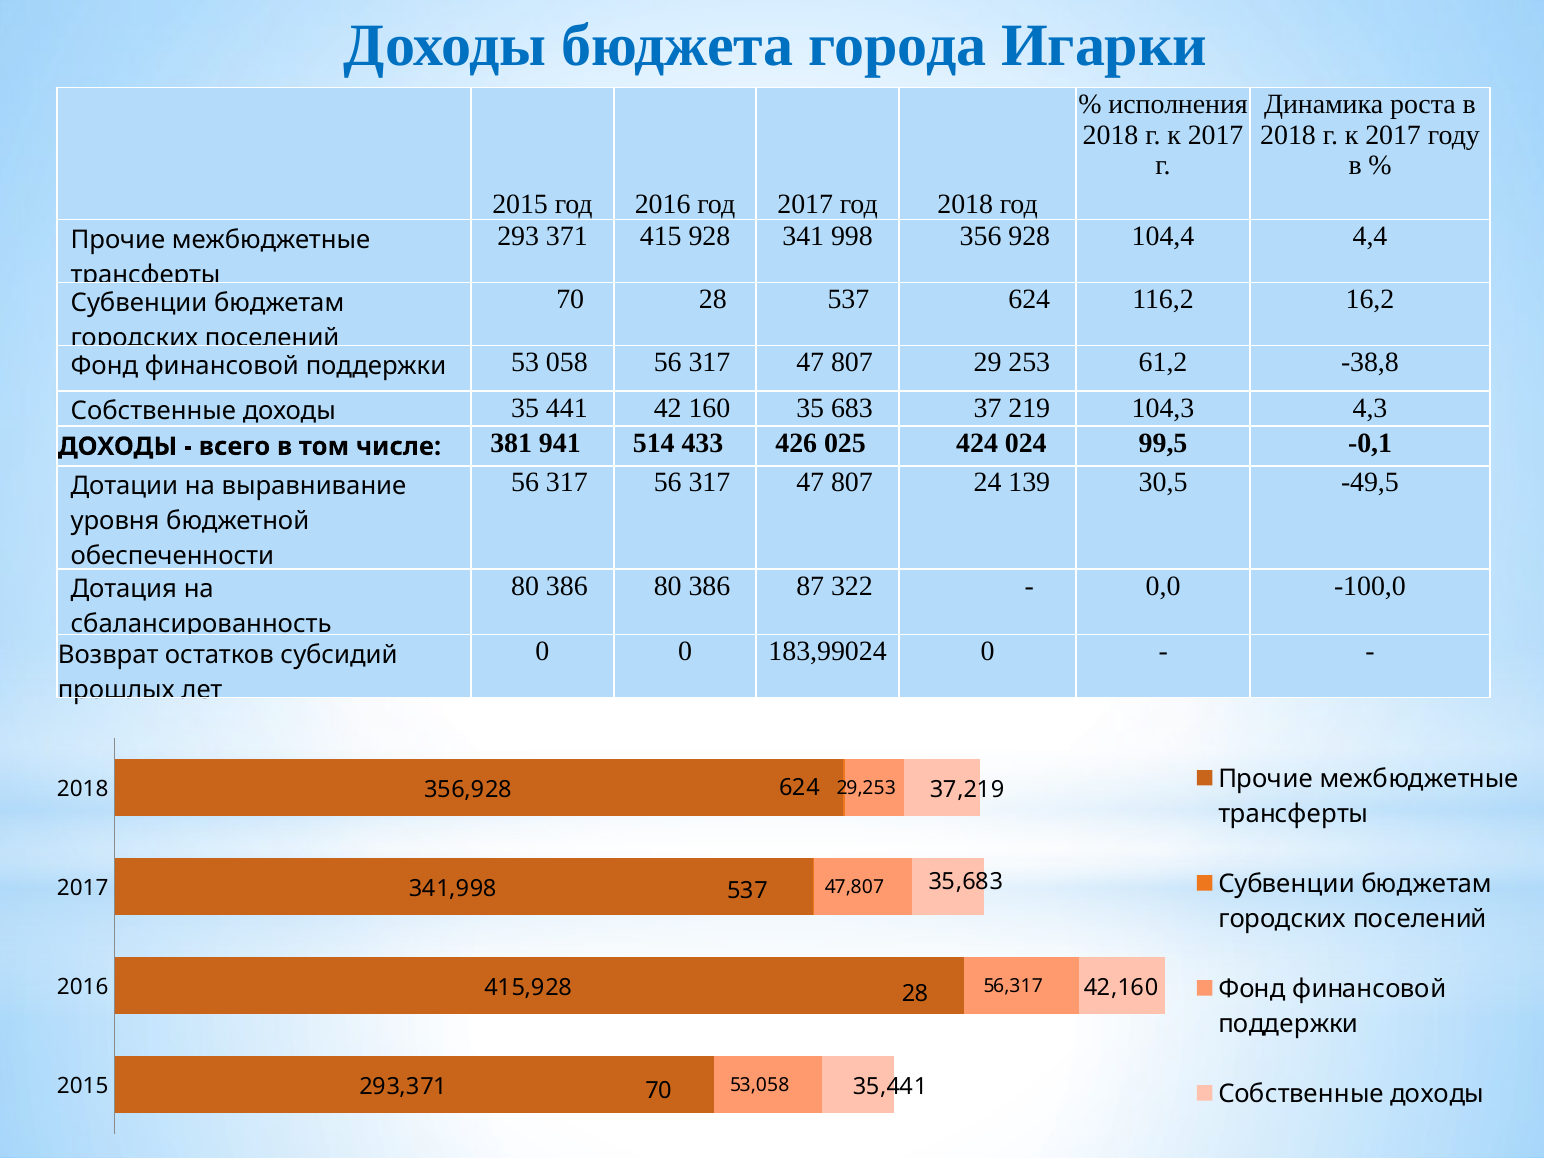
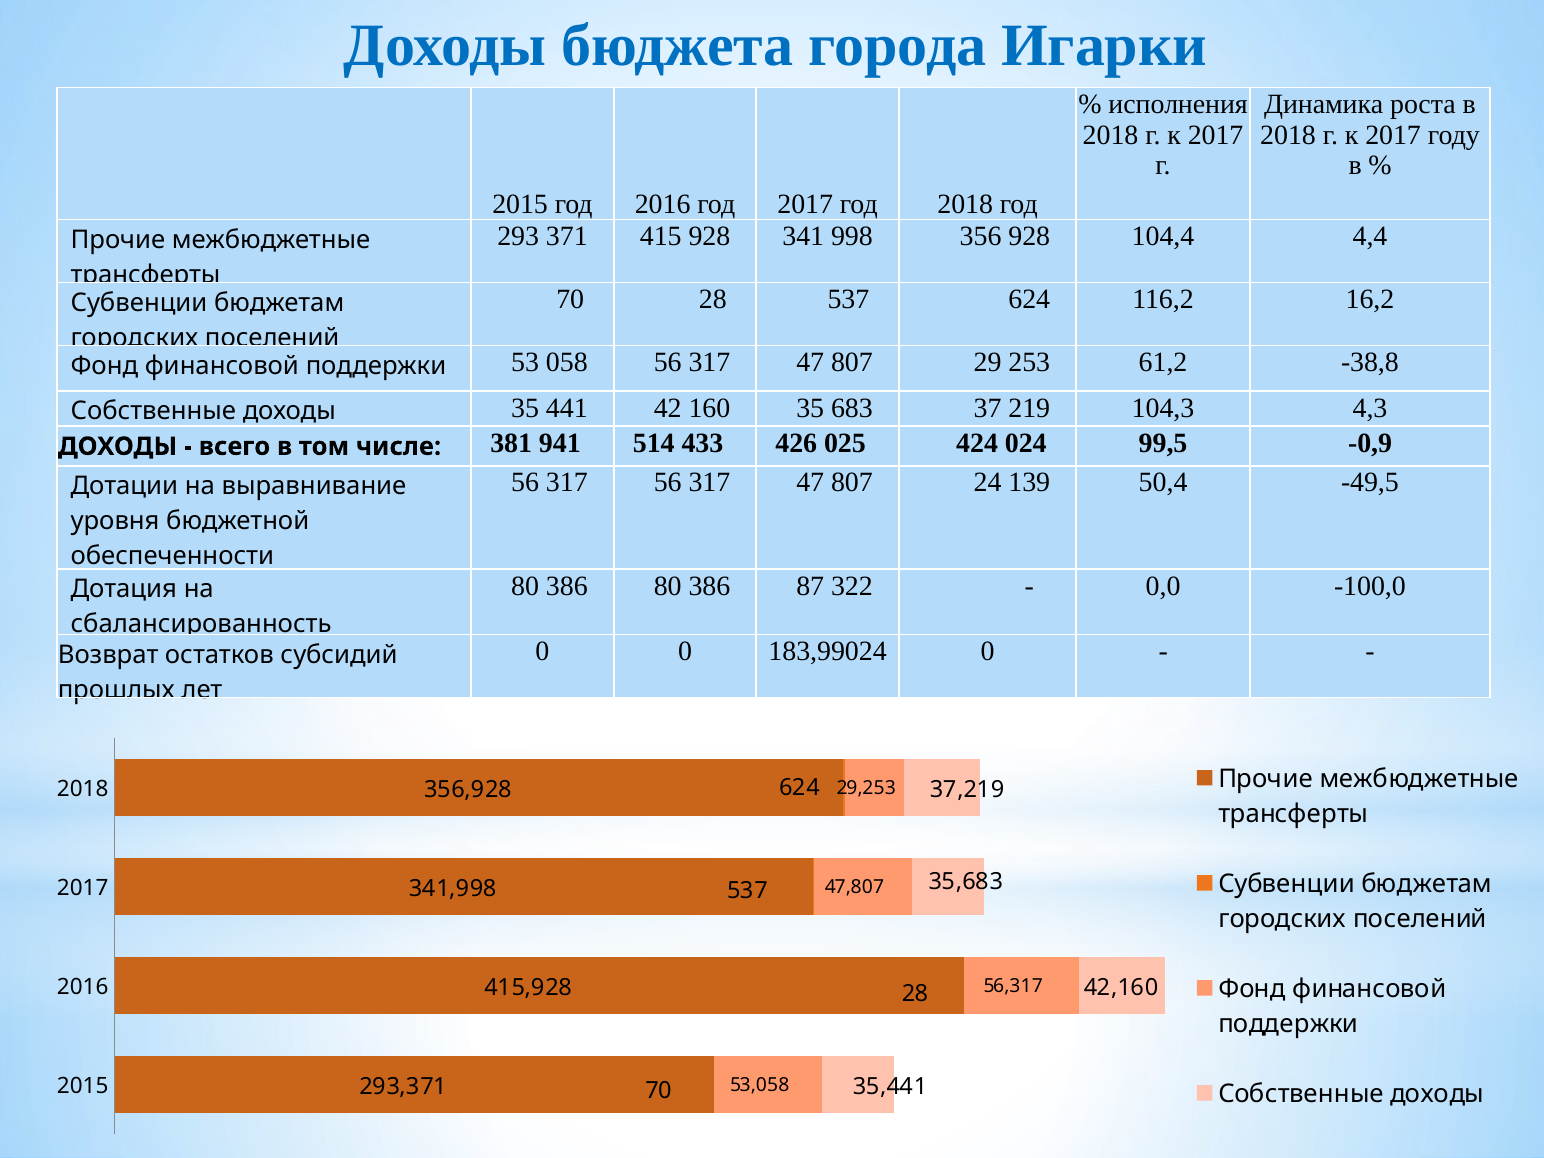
-0,1: -0,1 -> -0,9
30,5: 30,5 -> 50,4
